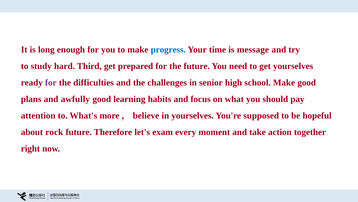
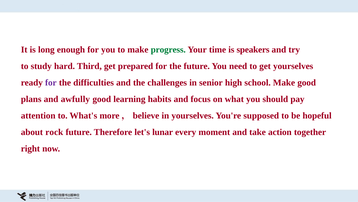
progress colour: blue -> green
message: message -> speakers
exam: exam -> lunar
